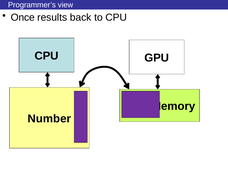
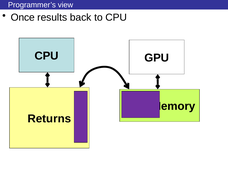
Number: Number -> Returns
